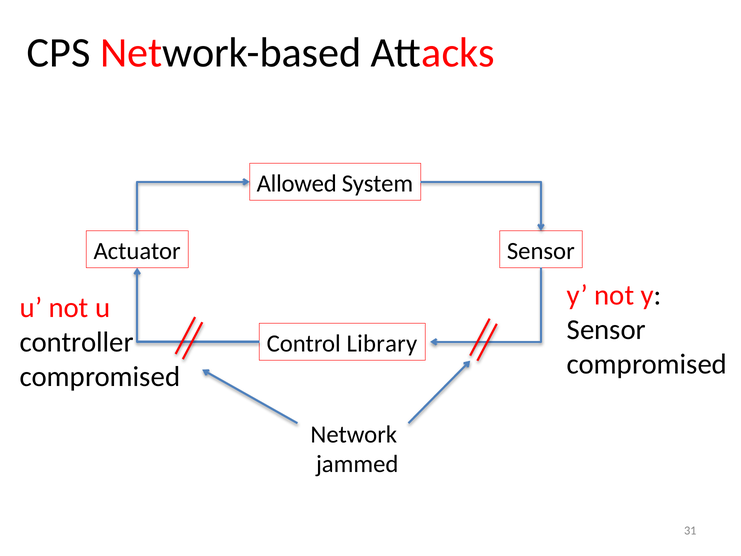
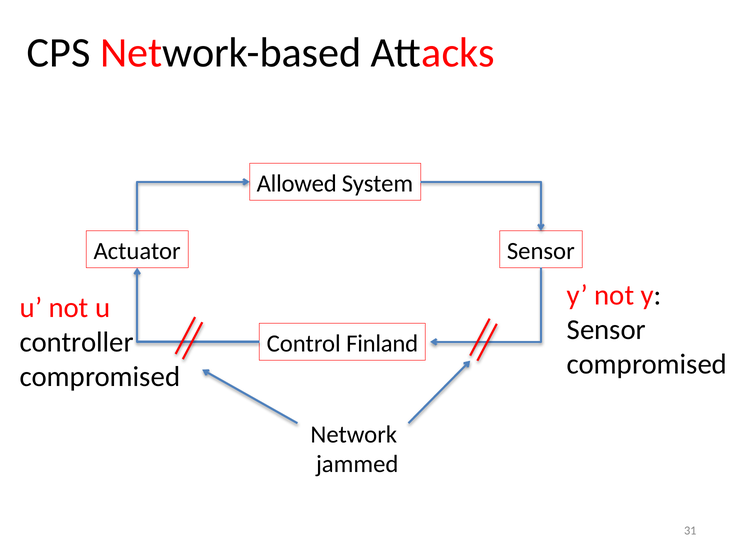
Library: Library -> Finland
